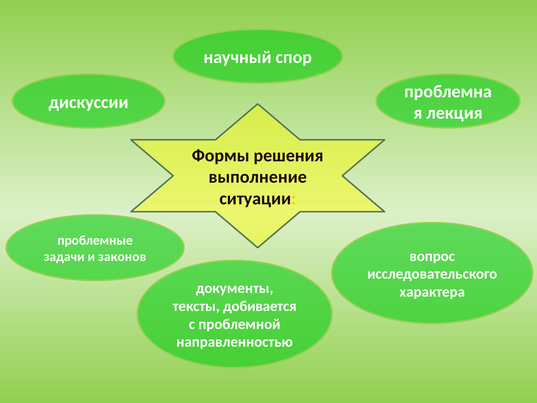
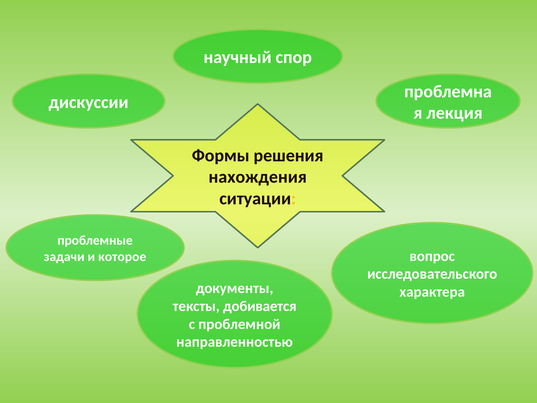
выполнение: выполнение -> нахождения
законов: законов -> которое
